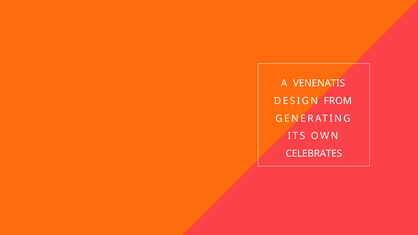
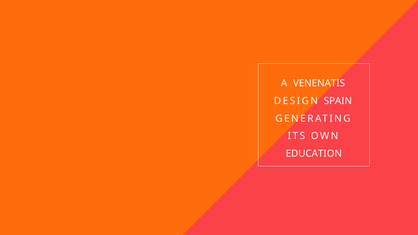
FROM: FROM -> SPAIN
CELEBRATES: CELEBRATES -> EDUCATION
